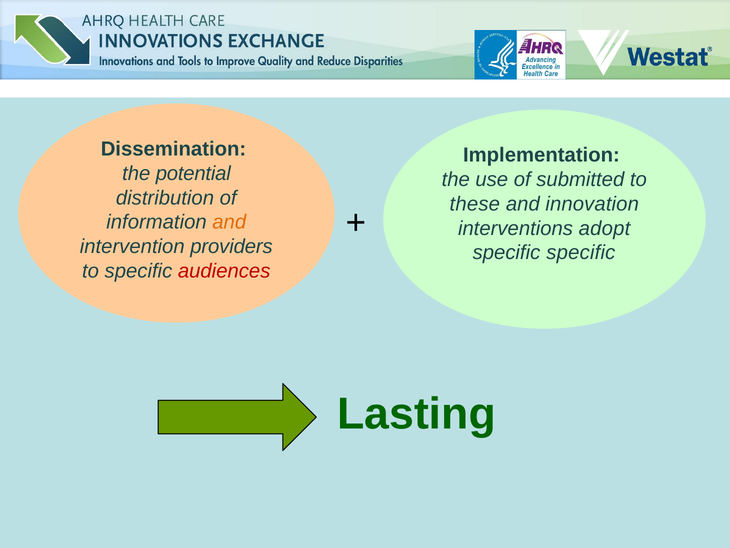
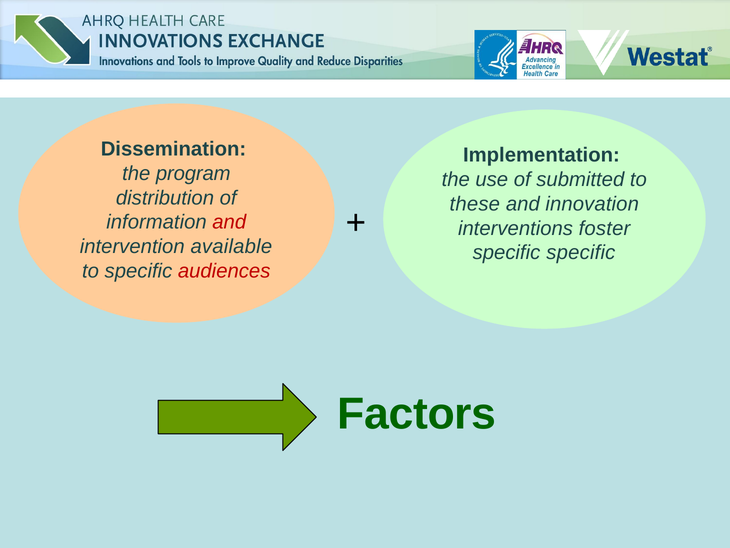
potential: potential -> program
and at (229, 222) colour: orange -> red
adopt: adopt -> foster
providers: providers -> available
Lasting: Lasting -> Factors
